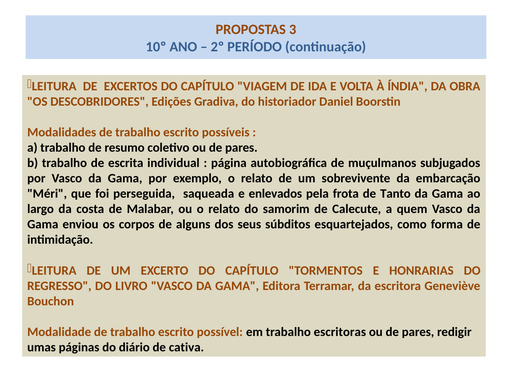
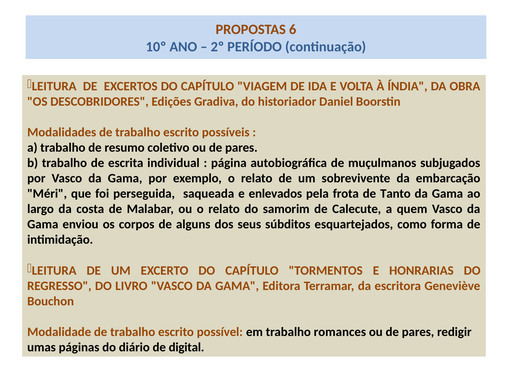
3: 3 -> 6
escritoras: escritoras -> romances
cativa: cativa -> digital
